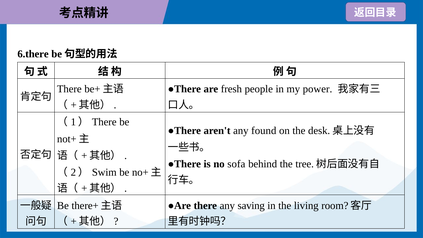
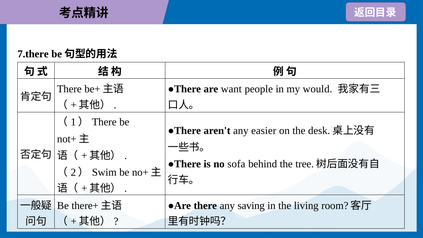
6.there: 6.there -> 7.there
fresh: fresh -> want
power: power -> would
found: found -> easier
